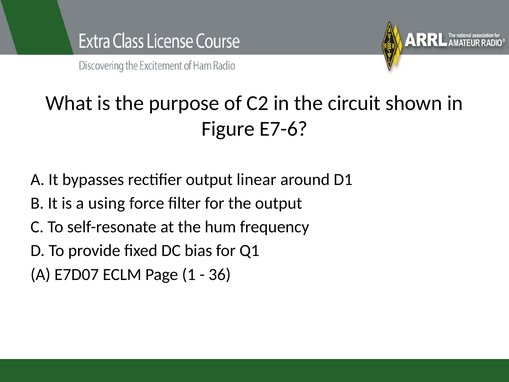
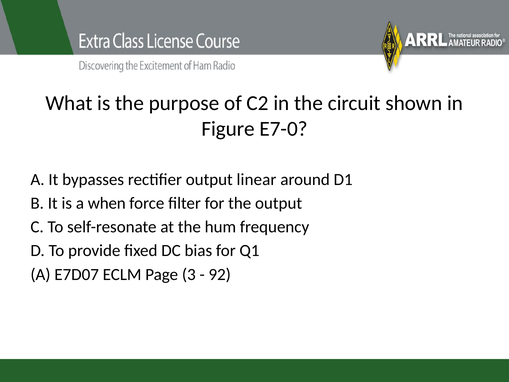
E7-6: E7-6 -> E7-0
using: using -> when
1: 1 -> 3
36: 36 -> 92
